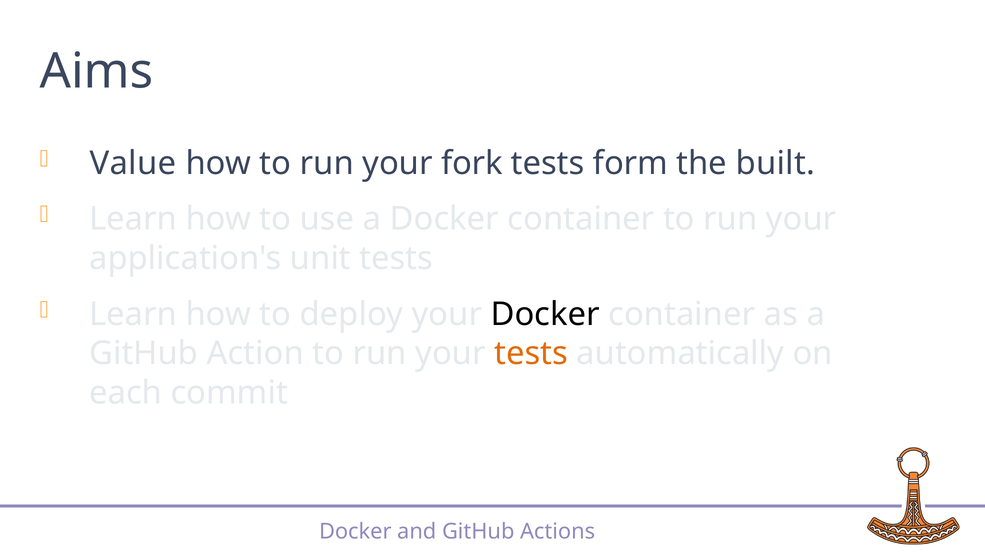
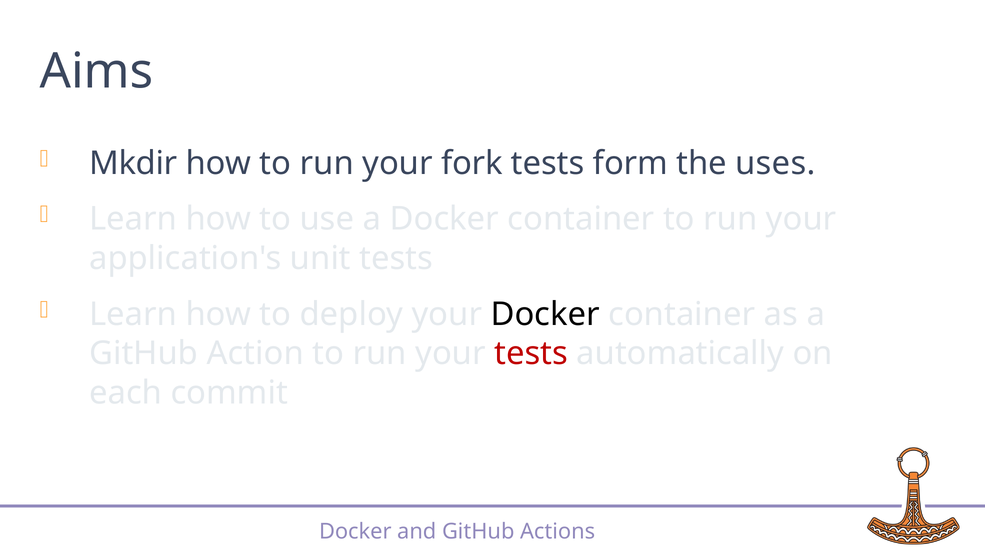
Value: Value -> Mkdir
built: built -> uses
tests at (531, 354) colour: orange -> red
